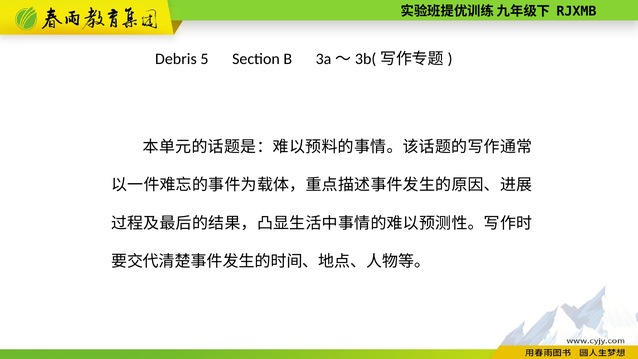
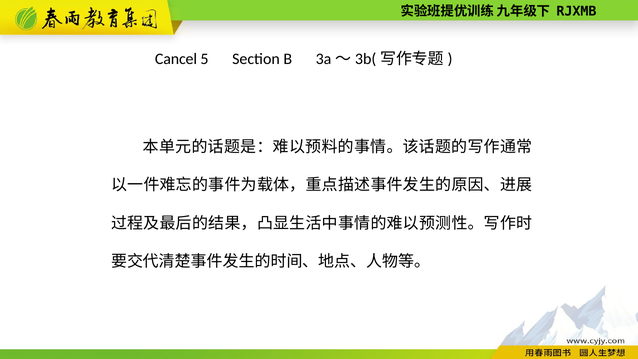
Debris: Debris -> Cancel
